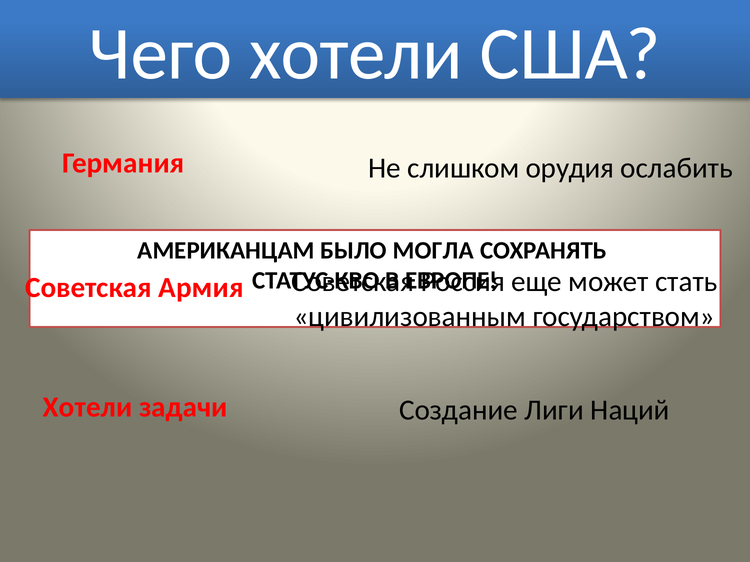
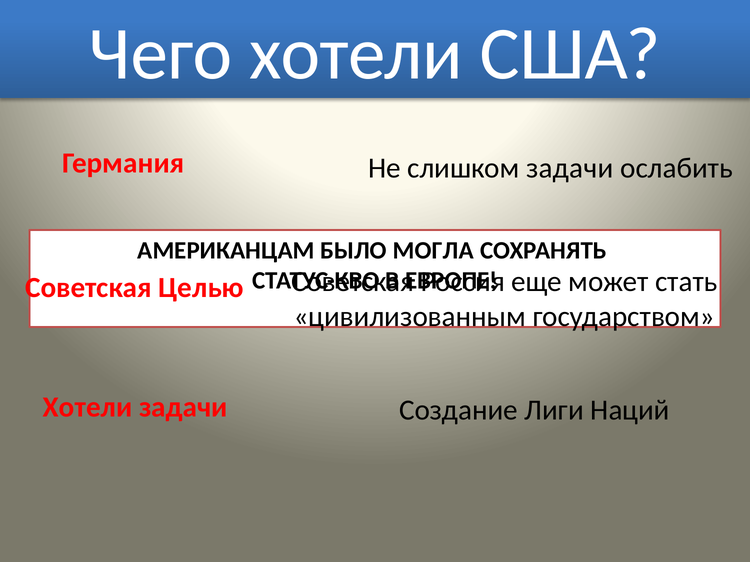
слишком орудия: орудия -> задачи
Армия: Армия -> Целью
